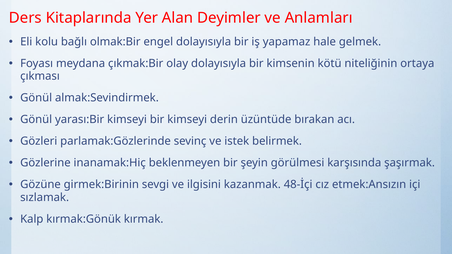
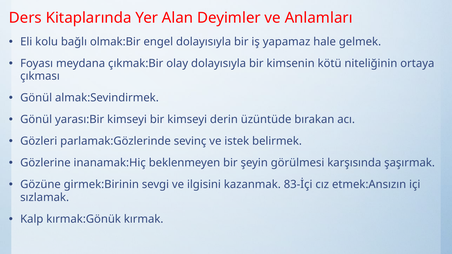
48-İçi: 48-İçi -> 83-İçi
